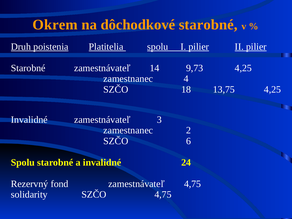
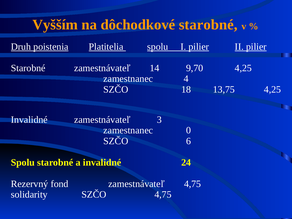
Okrem: Okrem -> Vyšším
9,73: 9,73 -> 9,70
2: 2 -> 0
